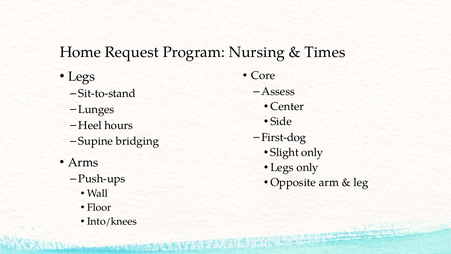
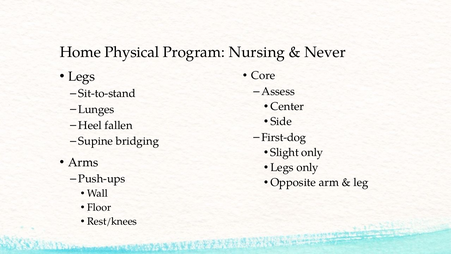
Request: Request -> Physical
Times: Times -> Never
hours: hours -> fallen
Into/knees: Into/knees -> Rest/knees
